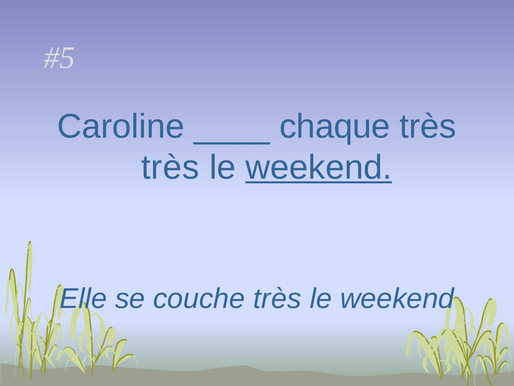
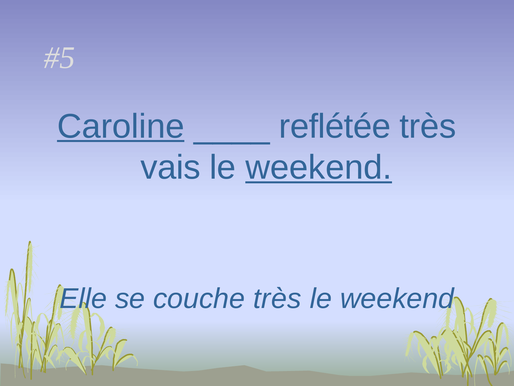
Caroline underline: none -> present
chaque: chaque -> reflétée
très at (170, 167): très -> vais
